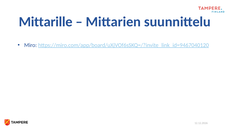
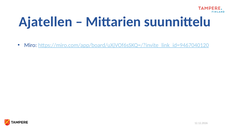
Mittarille: Mittarille -> Ajatellen
